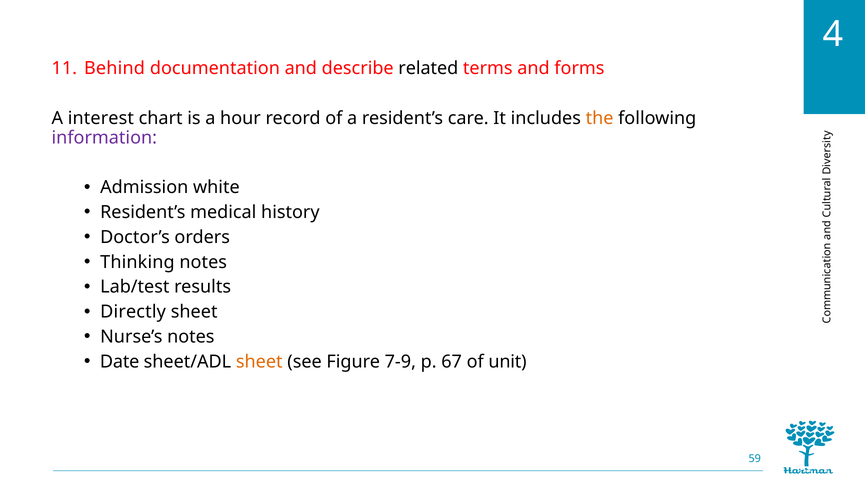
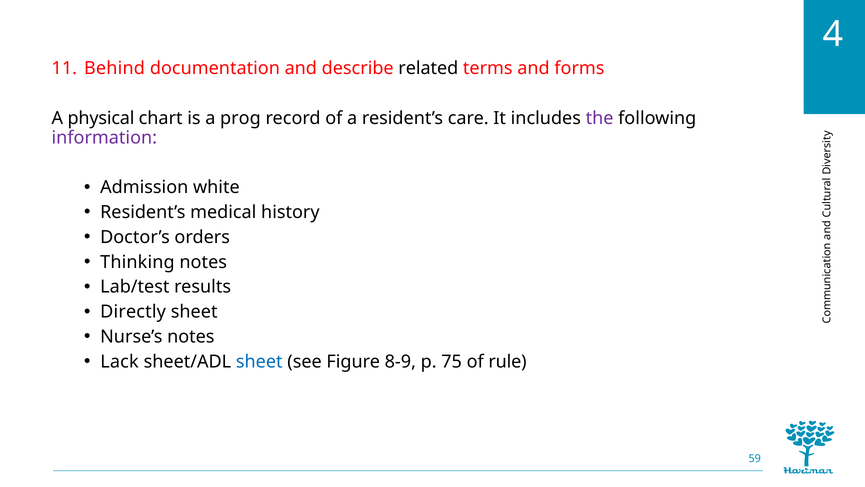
interest: interest -> physical
hour: hour -> prog
the colour: orange -> purple
Date: Date -> Lack
sheet at (259, 361) colour: orange -> blue
7-9: 7-9 -> 8-9
67: 67 -> 75
unit: unit -> rule
